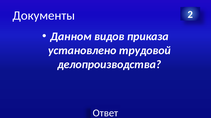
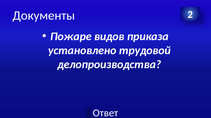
Данном: Данном -> Пожаре
